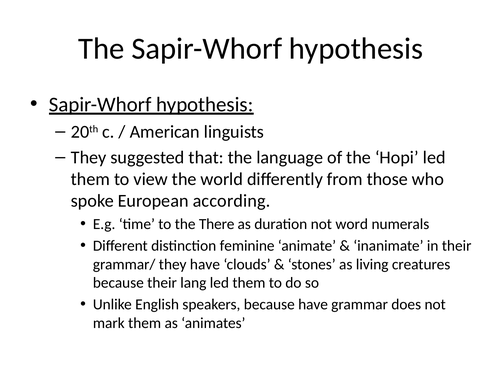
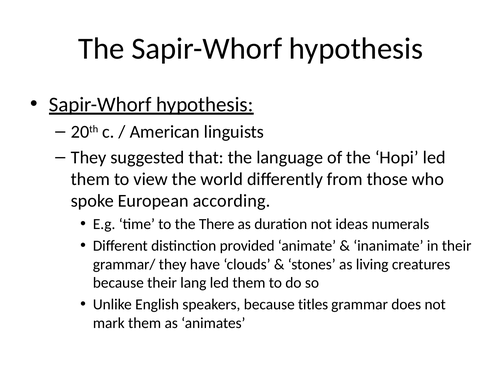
word: word -> ideas
feminine: feminine -> provided
because have: have -> titles
